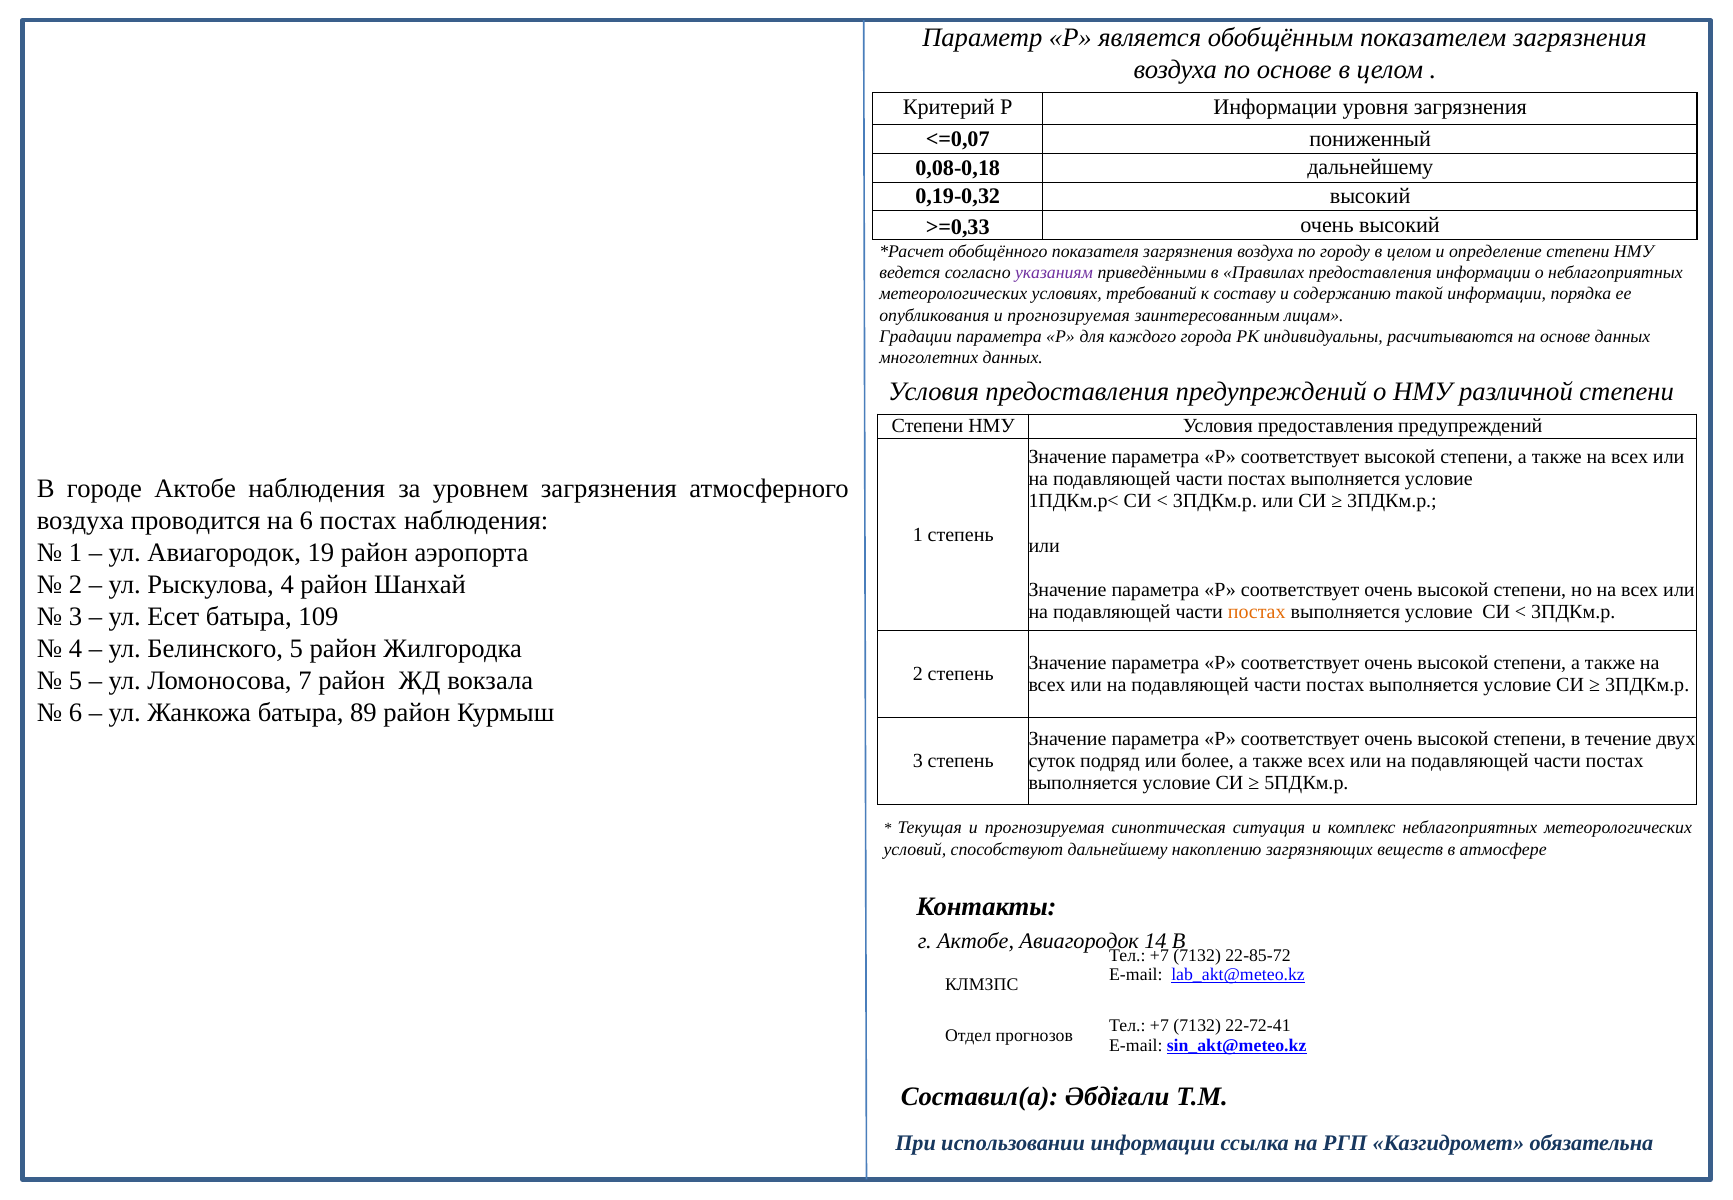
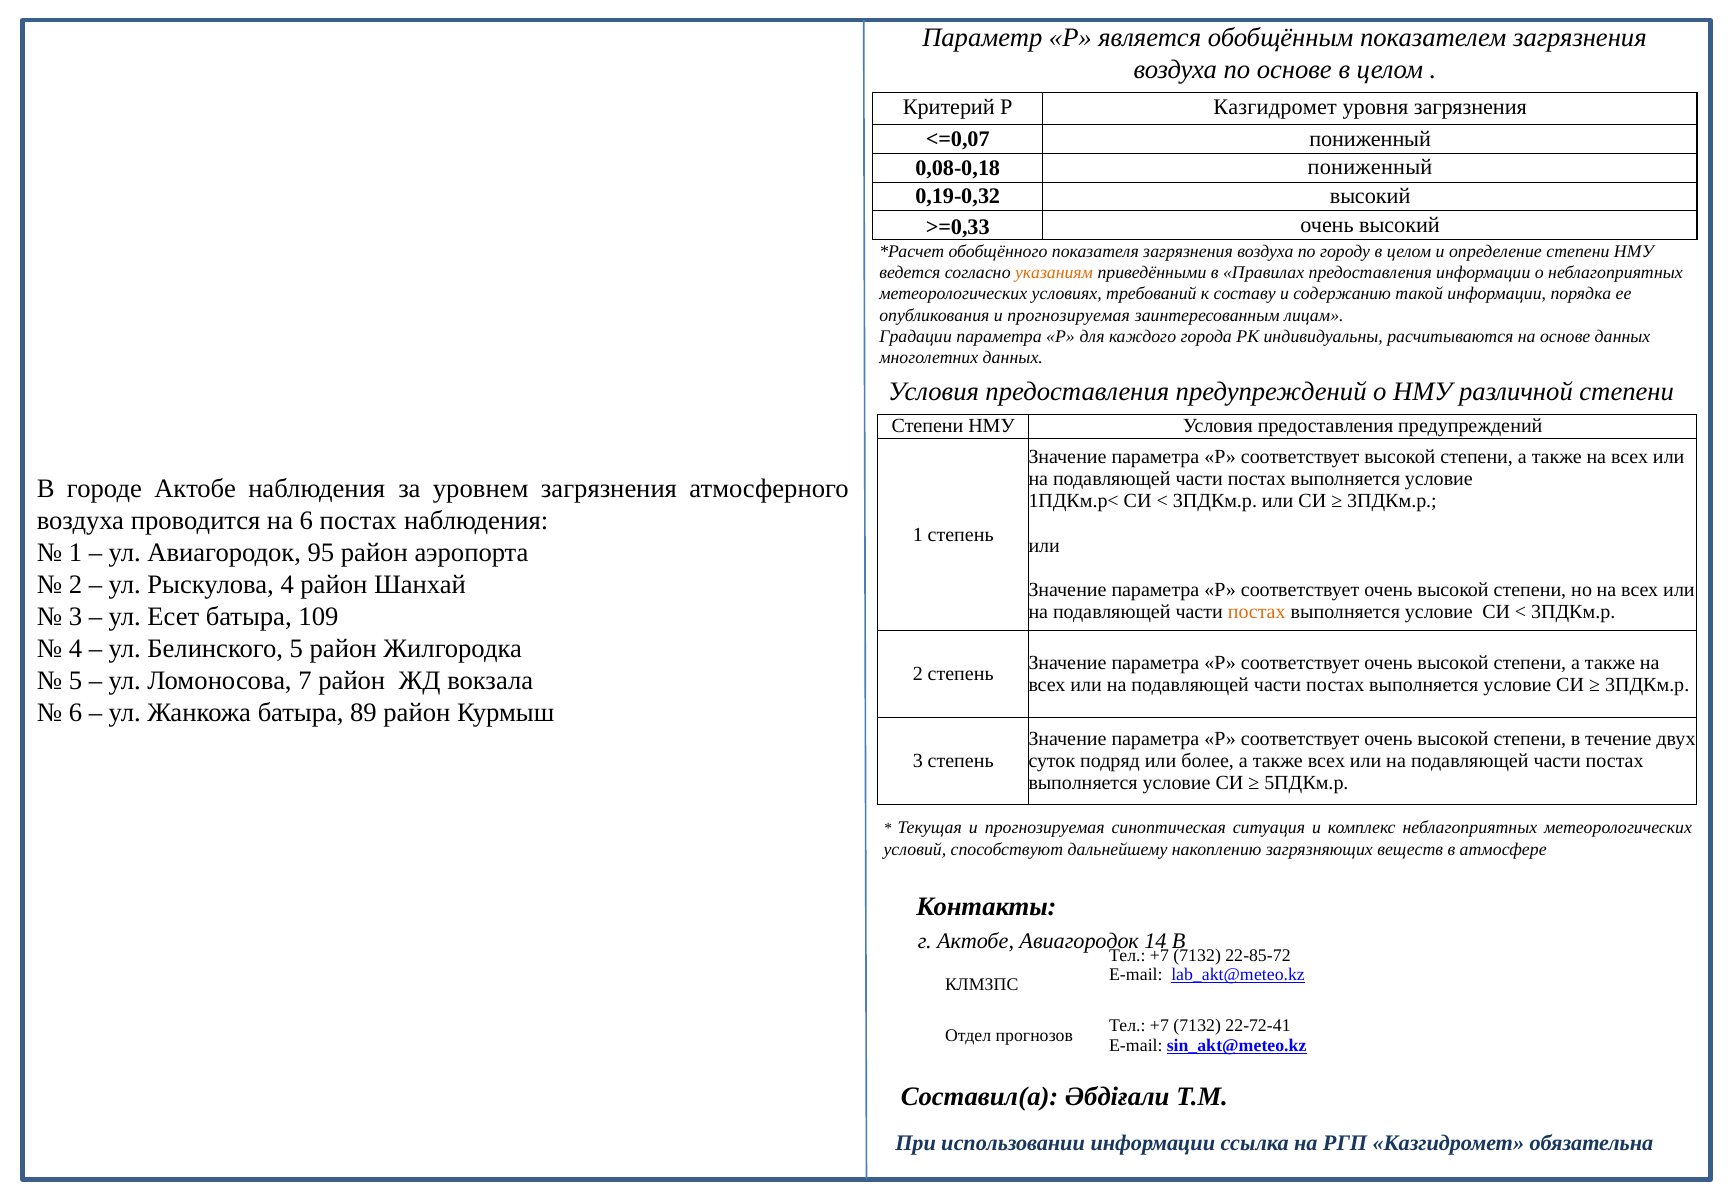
Р Информации: Информации -> Казгидромет
0,08-0,18 дальнейшему: дальнейшему -> пониженный
указаниям colour: purple -> orange
19: 19 -> 95
